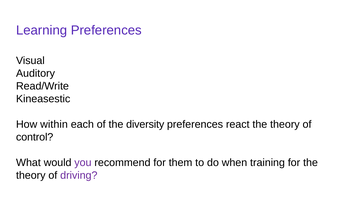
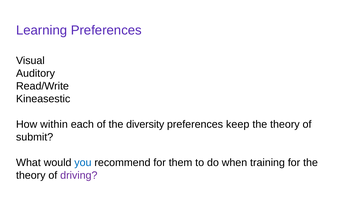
react: react -> keep
control: control -> submit
you colour: purple -> blue
